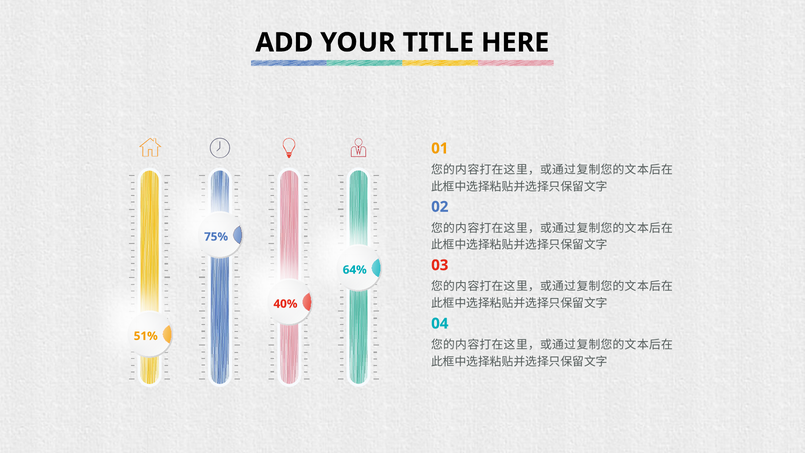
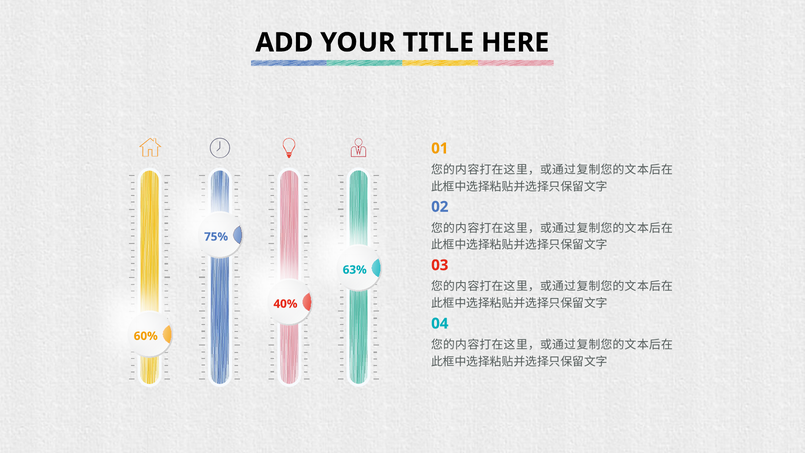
64%: 64% -> 63%
51%: 51% -> 60%
